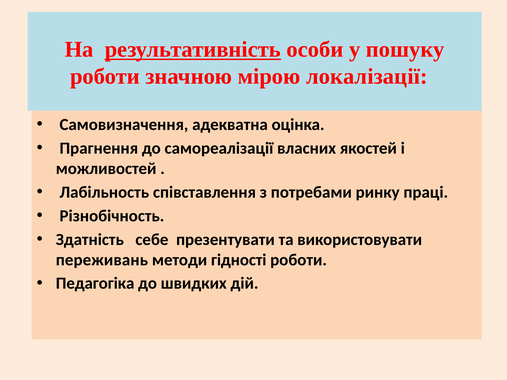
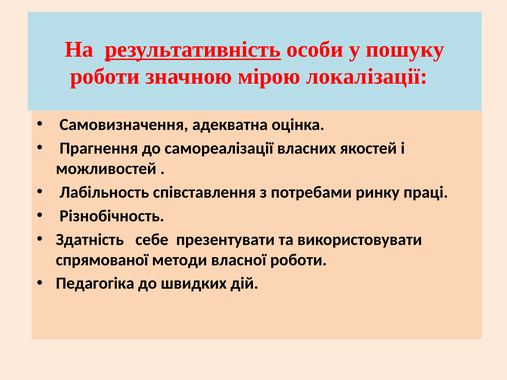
переживань: переживань -> спрямованої
гідності: гідності -> власної
